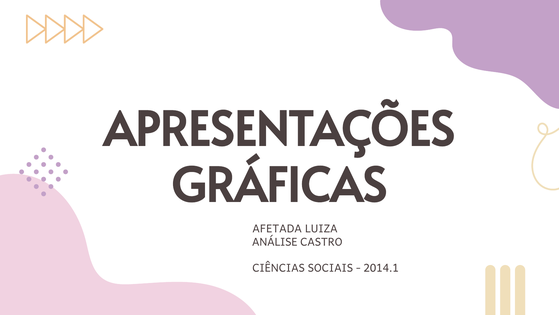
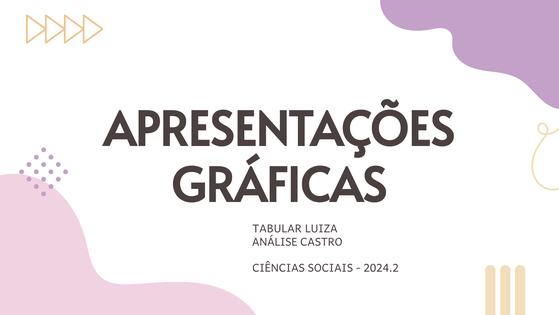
AFETADA: AFETADA -> TABULAR
2014.1: 2014.1 -> 2024.2
